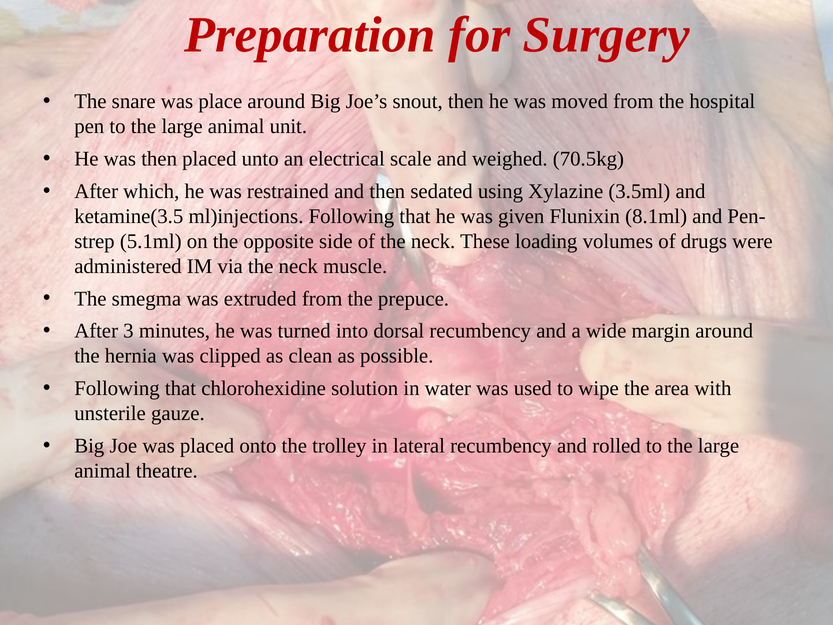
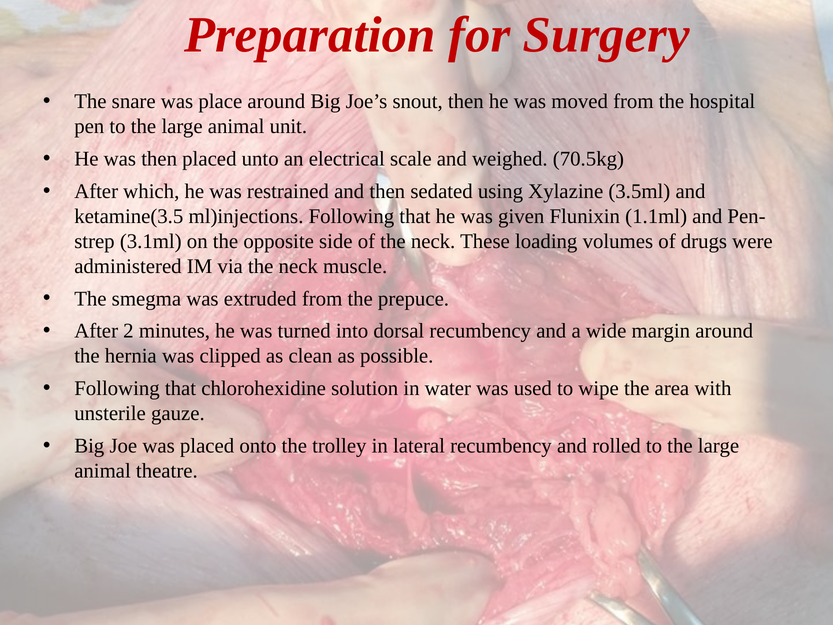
8.1ml: 8.1ml -> 1.1ml
5.1ml: 5.1ml -> 3.1ml
3: 3 -> 2
